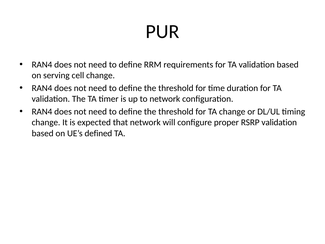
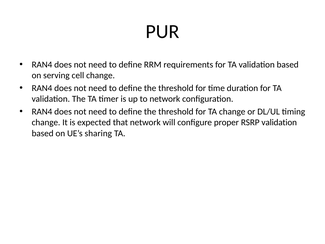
defined: defined -> sharing
